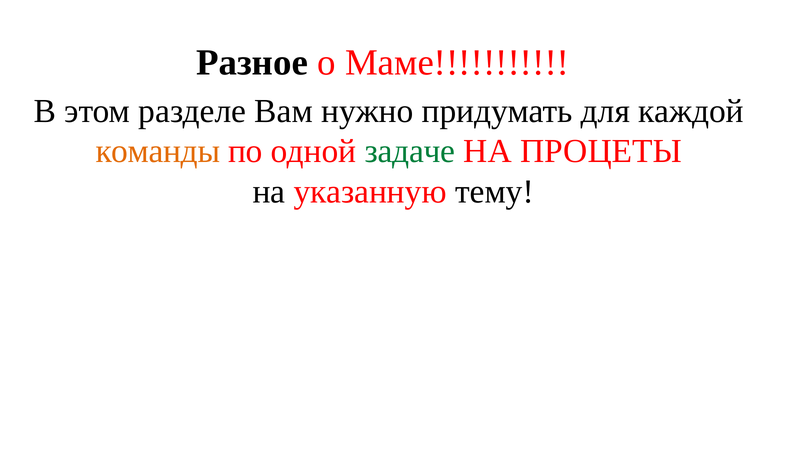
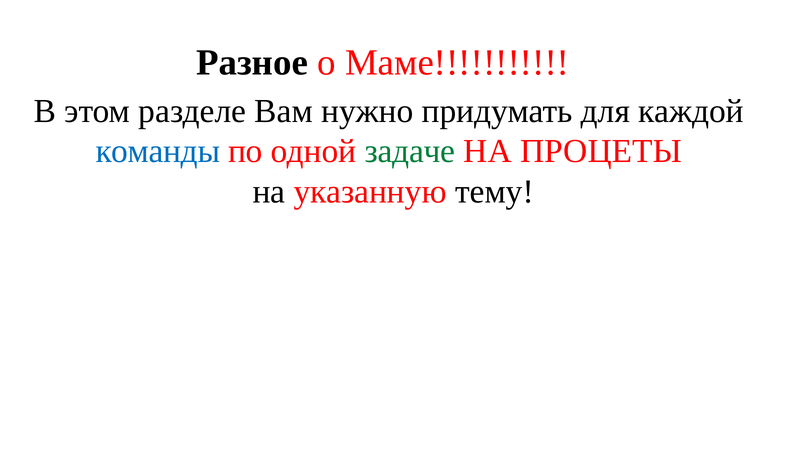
команды colour: orange -> blue
